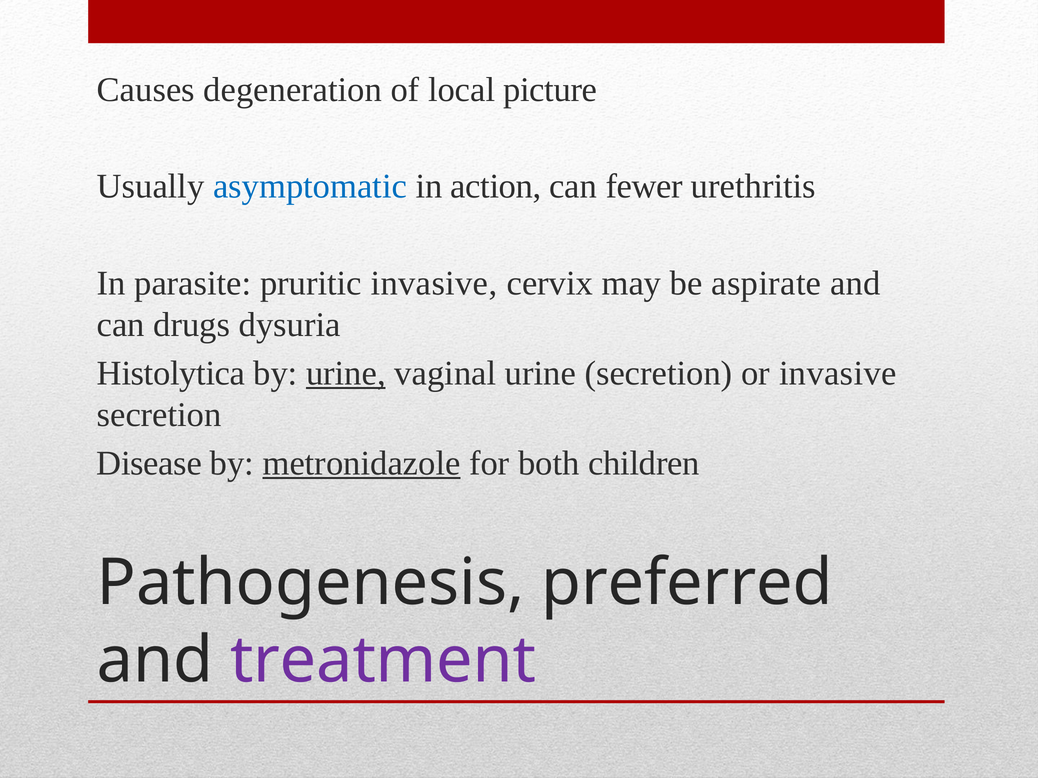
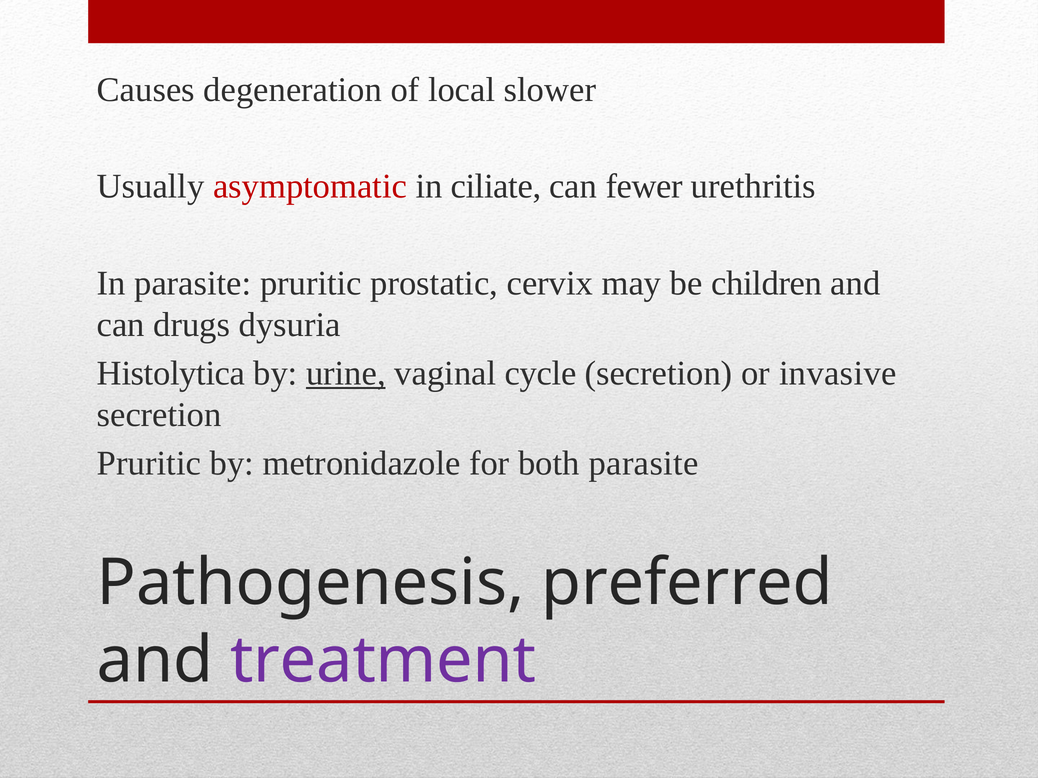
picture: picture -> slower
asymptomatic colour: blue -> red
action: action -> ciliate
pruritic invasive: invasive -> prostatic
aspirate: aspirate -> children
vaginal urine: urine -> cycle
Disease at (149, 463): Disease -> Pruritic
metronidazole underline: present -> none
both children: children -> parasite
